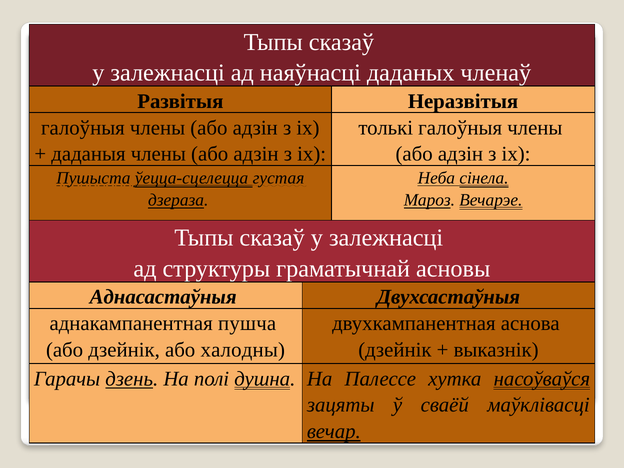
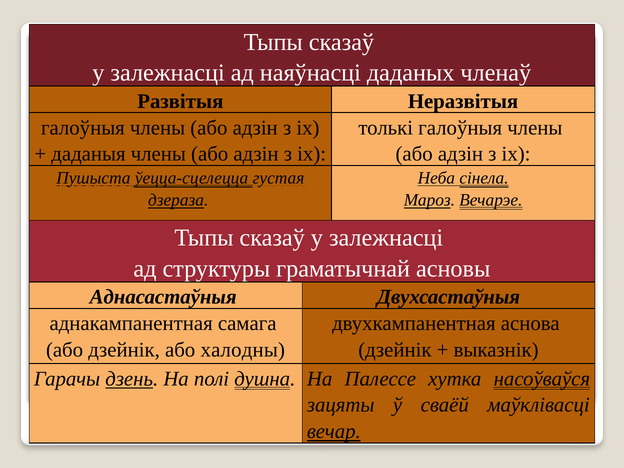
пушча: пушча -> самага
